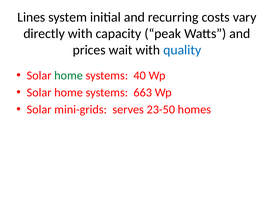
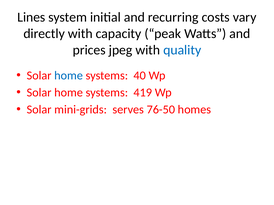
wait: wait -> jpeg
home at (69, 76) colour: green -> blue
663: 663 -> 419
23-50: 23-50 -> 76-50
